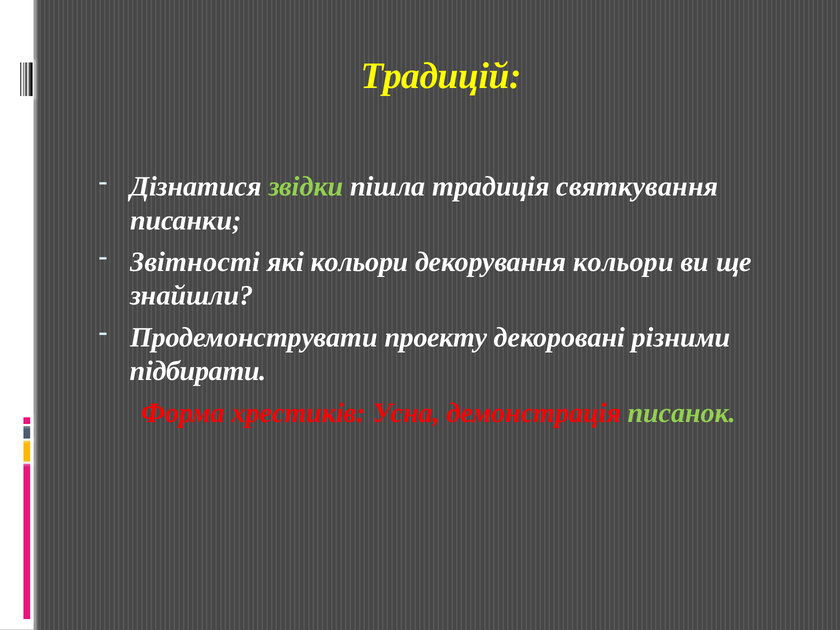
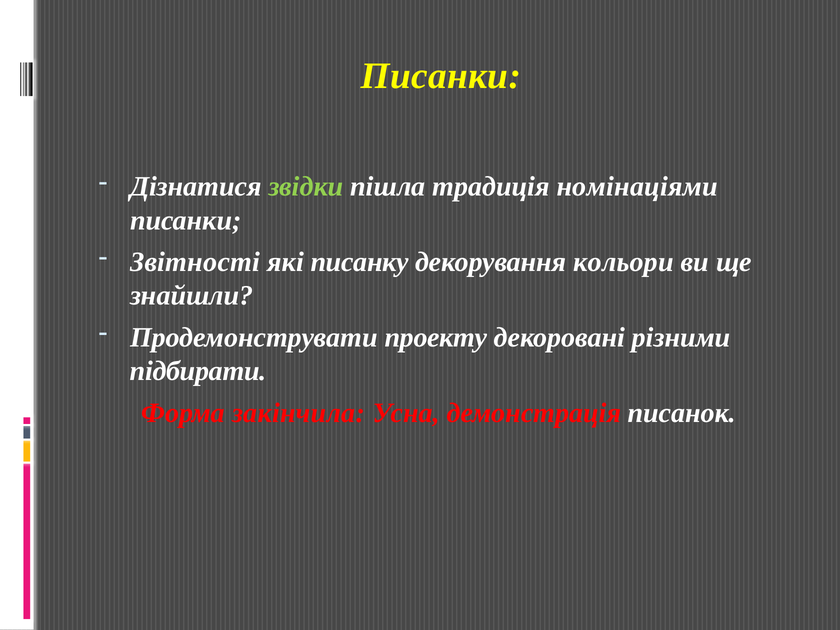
Традицій at (441, 76): Традицій -> Писанки
святкування: святкування -> номінаціями
які кольори: кольори -> писанку
хрестиків: хрестиків -> закінчила
писанок colour: light green -> white
